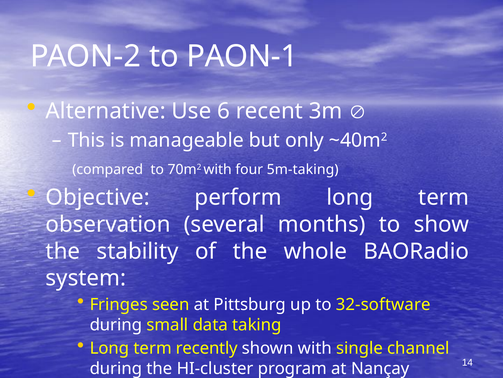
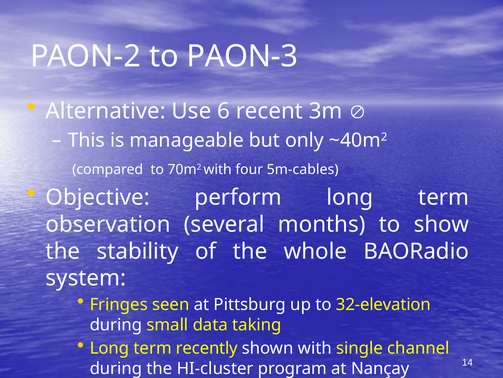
PAON-1: PAON-1 -> PAON-3
5m-taking: 5m-taking -> 5m-cables
32-software: 32-software -> 32-elevation
